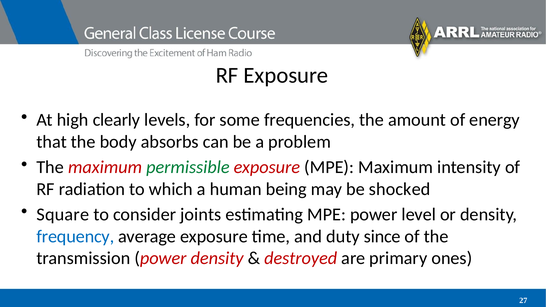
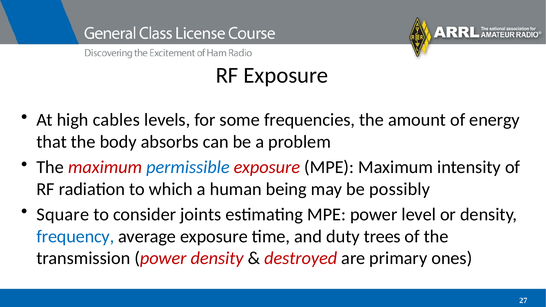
clearly: clearly -> cables
permissible colour: green -> blue
shocked: shocked -> possibly
since: since -> trees
